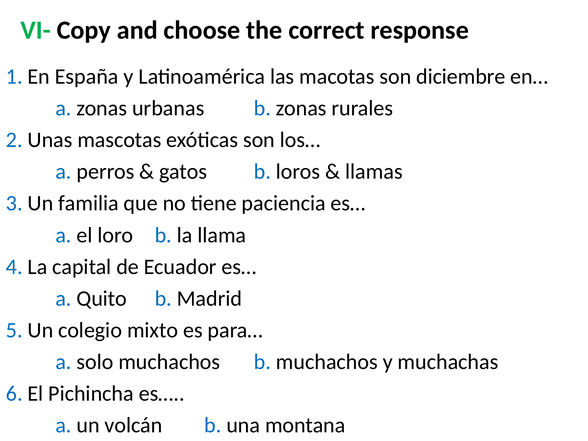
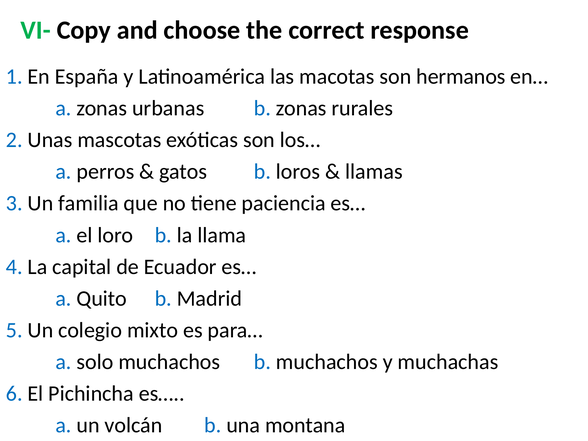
diciembre: diciembre -> hermanos
